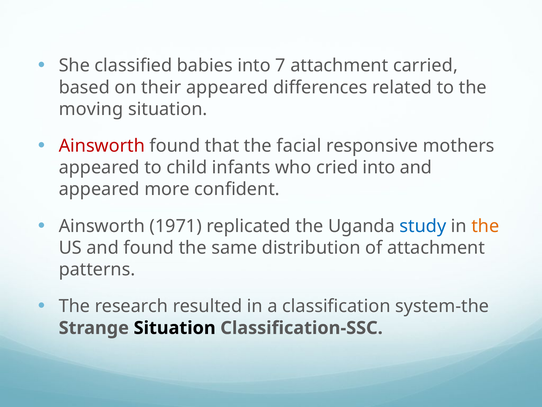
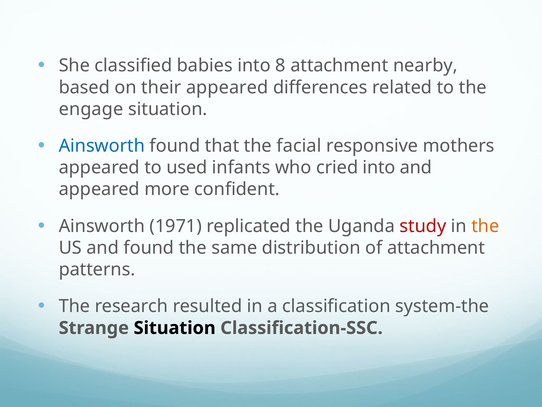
7: 7 -> 8
carried: carried -> nearby
moving: moving -> engage
Ainsworth at (102, 146) colour: red -> blue
child: child -> used
study colour: blue -> red
